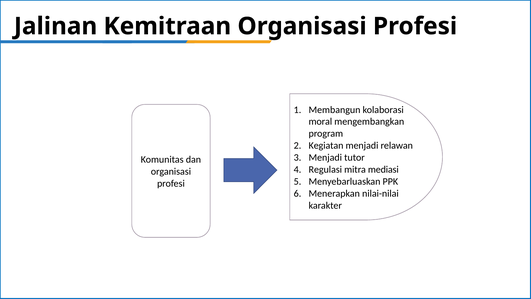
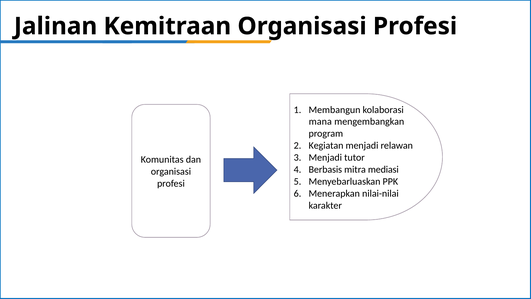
moral: moral -> mana
Regulasi: Regulasi -> Berbasis
